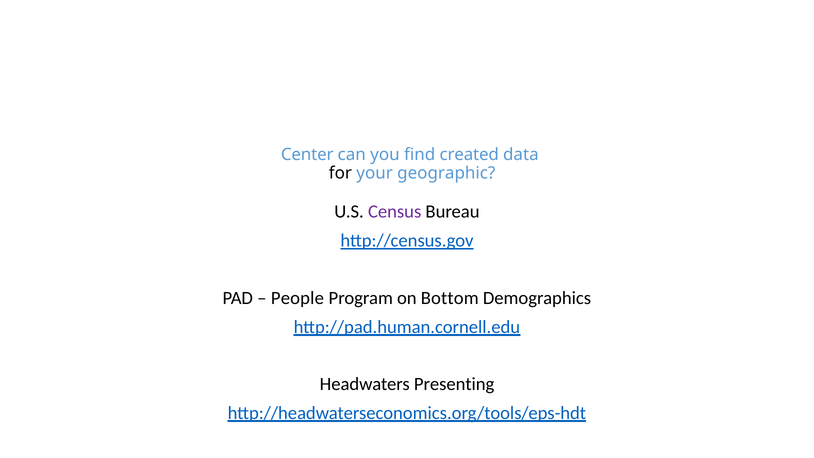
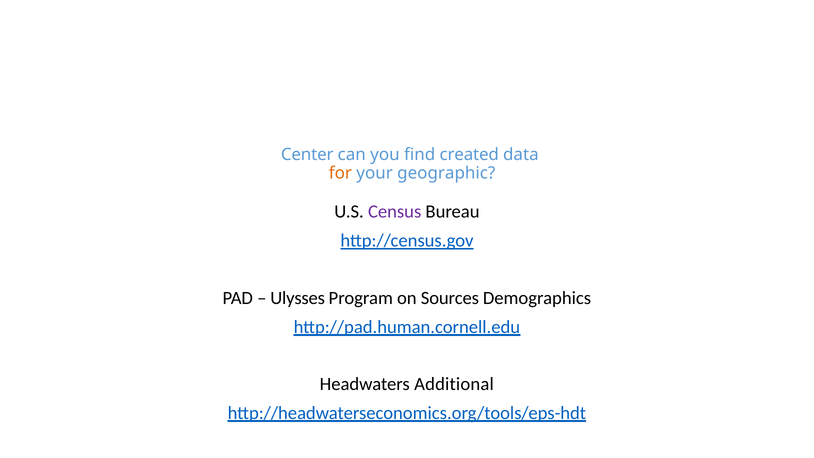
for colour: black -> orange
People: People -> Ulysses
Bottom: Bottom -> Sources
Presenting: Presenting -> Additional
